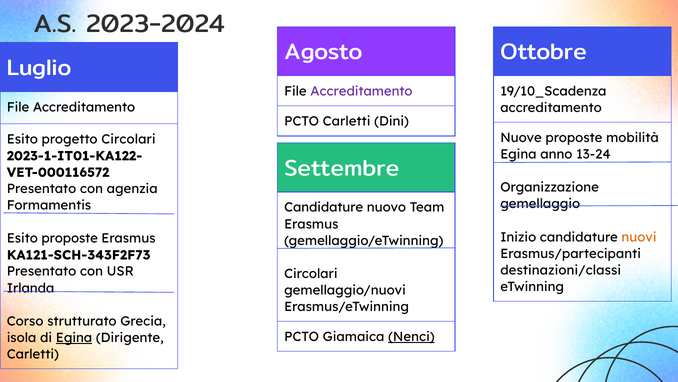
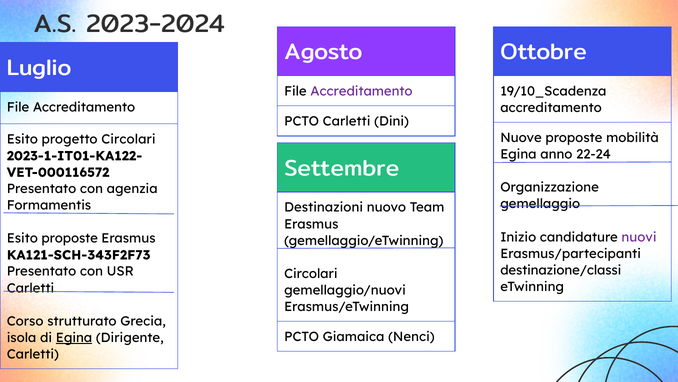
13-24: 13-24 -> 22-24
Candidature at (324, 207): Candidature -> Destinazioni
nuovi colour: orange -> purple
destinazioni/classi: destinazioni/classi -> destinazione/classi
Irlanda at (31, 288): Irlanda -> Carletti
Nenci underline: present -> none
